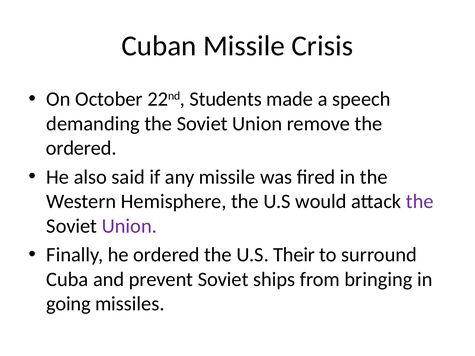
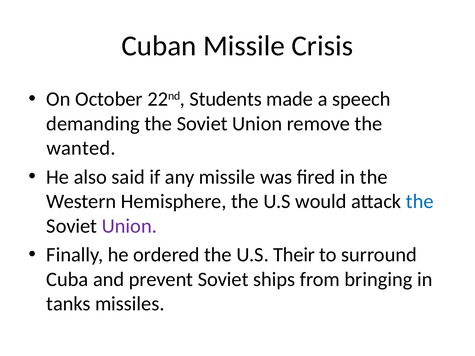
ordered at (81, 148): ordered -> wanted
the at (420, 202) colour: purple -> blue
going: going -> tanks
